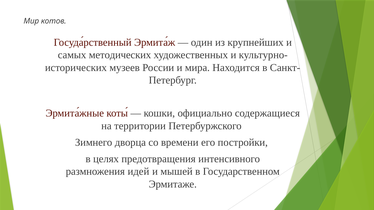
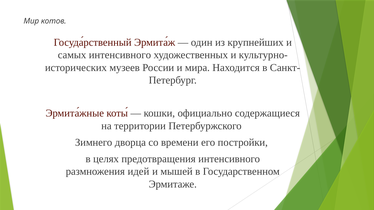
самых методических: методических -> интенсивного
